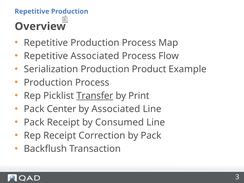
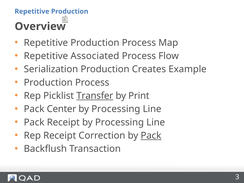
Product: Product -> Creates
Associated at (116, 109): Associated -> Processing
Receipt by Consumed: Consumed -> Processing
Pack at (151, 136) underline: none -> present
